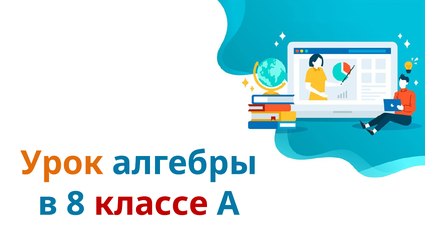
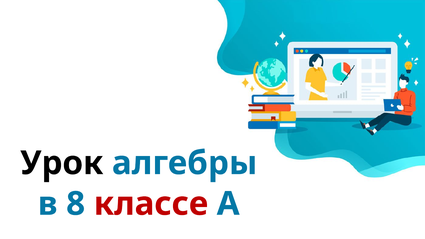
Урок colour: orange -> black
